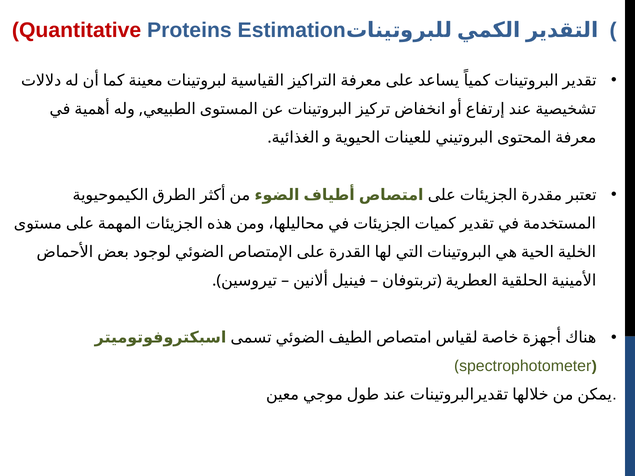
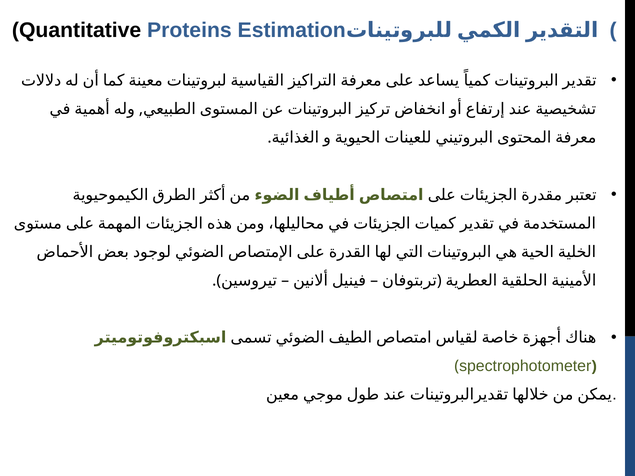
Quantitative colour: red -> black
